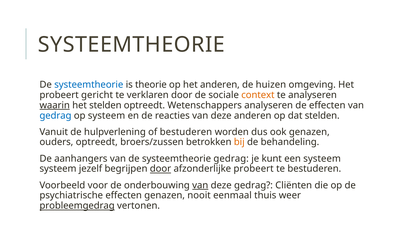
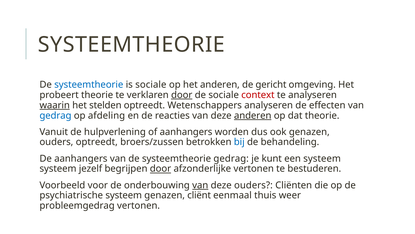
is theorie: theorie -> sociale
huizen: huizen -> gericht
probeert gericht: gericht -> theorie
door at (182, 95) underline: none -> present
context colour: orange -> red
op systeem: systeem -> afdeling
anderen at (253, 115) underline: none -> present
dat stelden: stelden -> theorie
of bestuderen: bestuderen -> aanhangers
bij colour: orange -> blue
afzonderlijke probeert: probeert -> vertonen
deze gedrag: gedrag -> ouders
psychiatrische effecten: effecten -> systeem
nooit: nooit -> cliënt
probleemgedrag underline: present -> none
